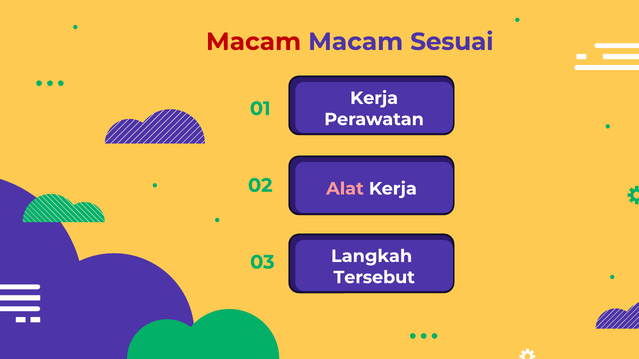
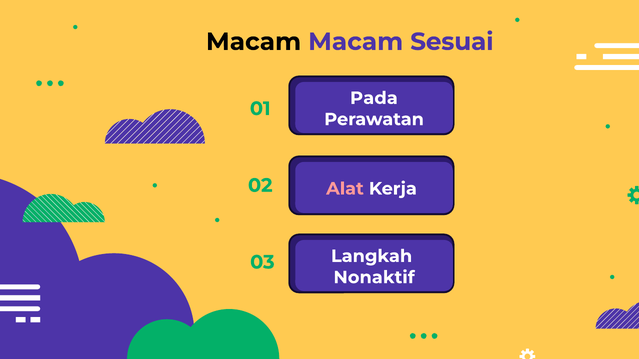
Macam at (254, 42) colour: red -> black
Kerja at (374, 98): Kerja -> Pada
Tersebut: Tersebut -> Nonaktif
